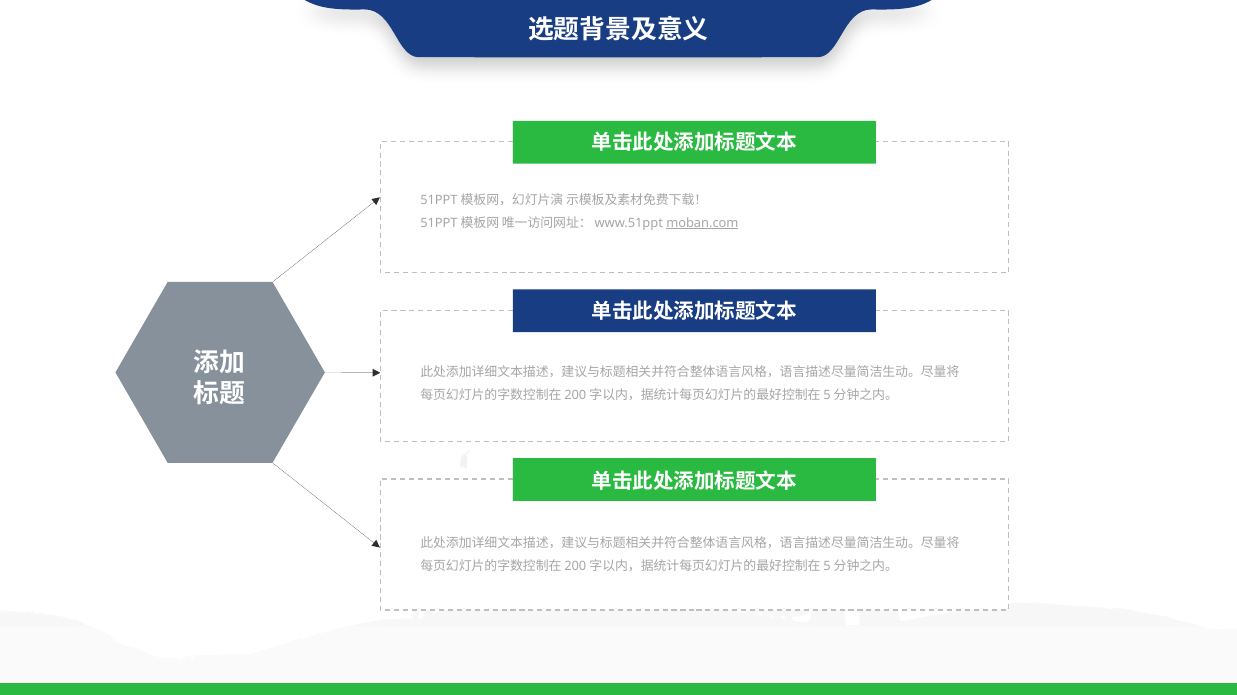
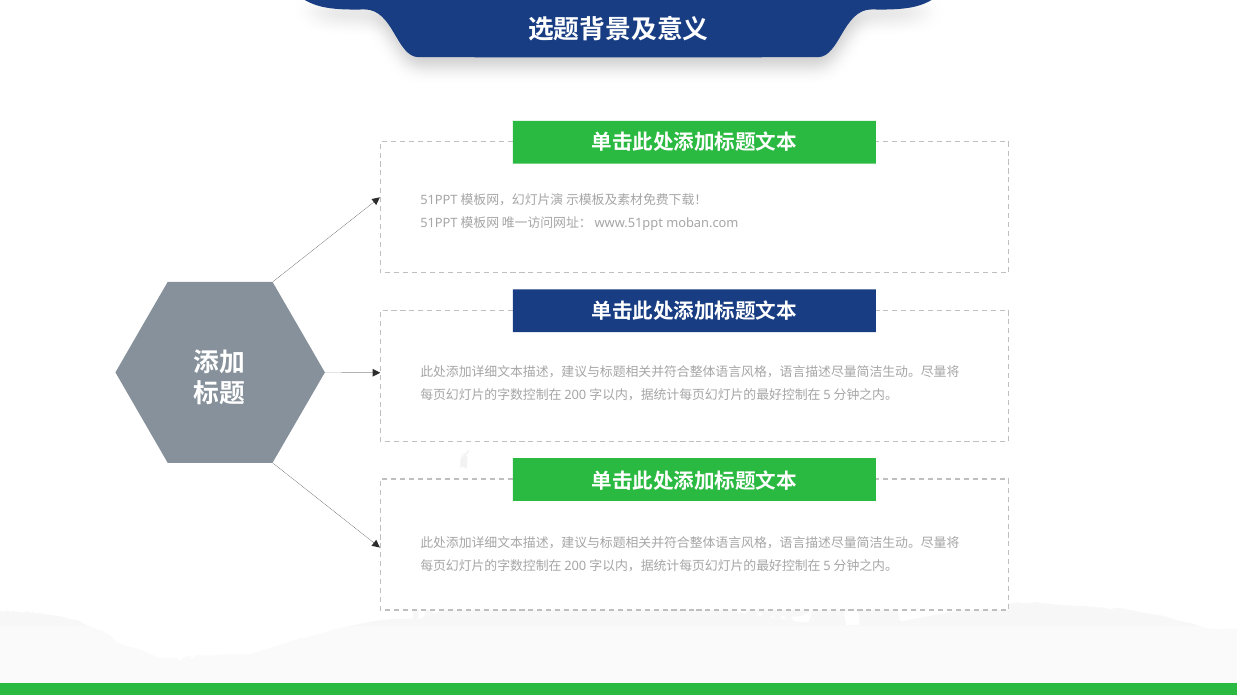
moban.com underline: present -> none
